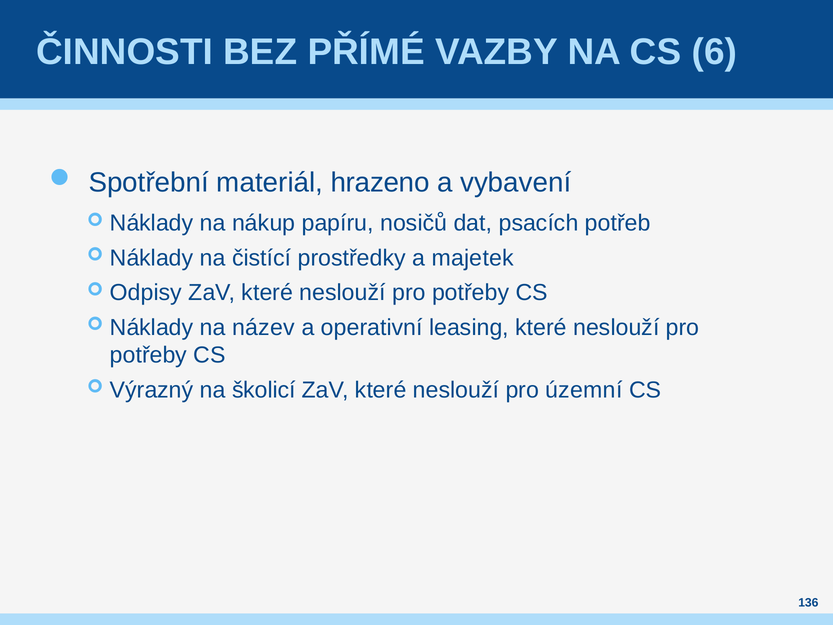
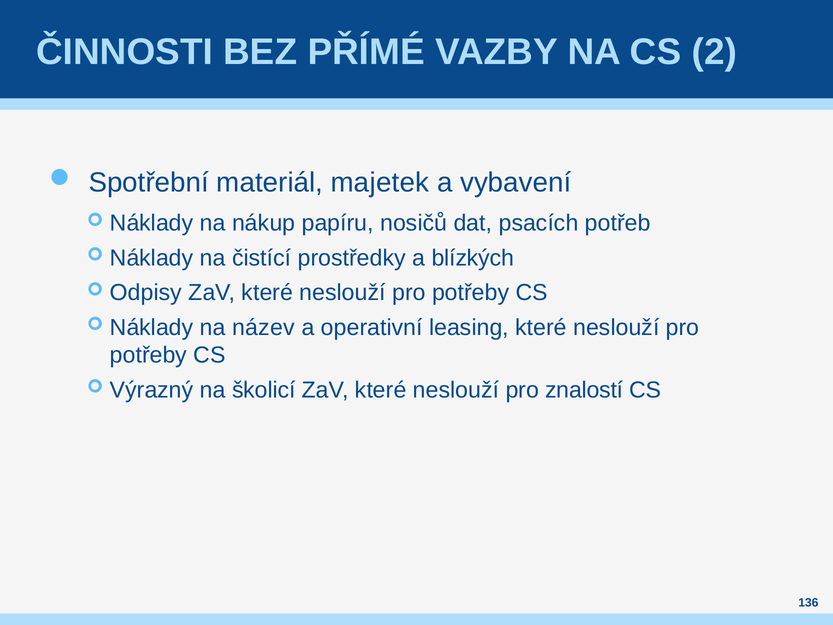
6: 6 -> 2
hrazeno: hrazeno -> majetek
majetek: majetek -> blízkých
územní: územní -> znalostí
